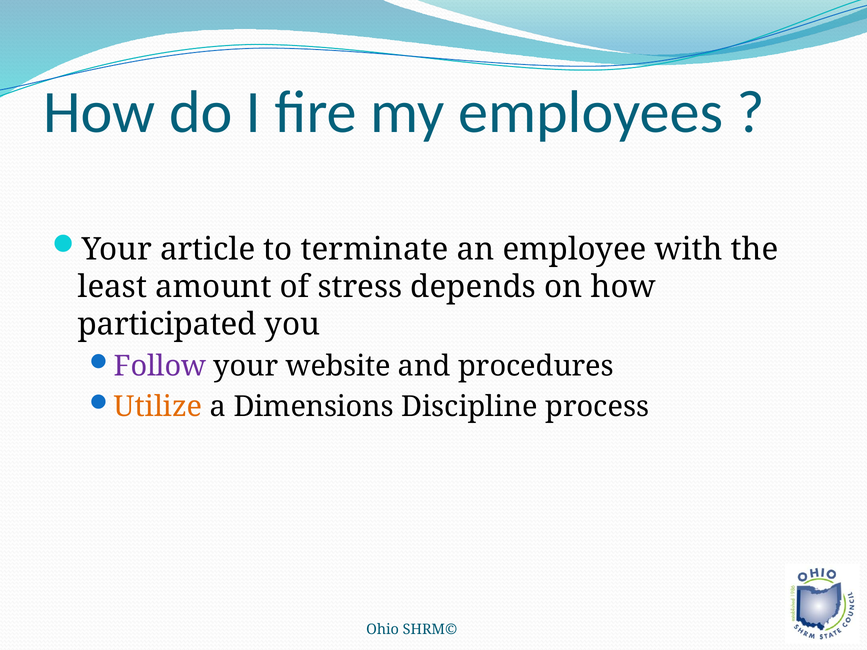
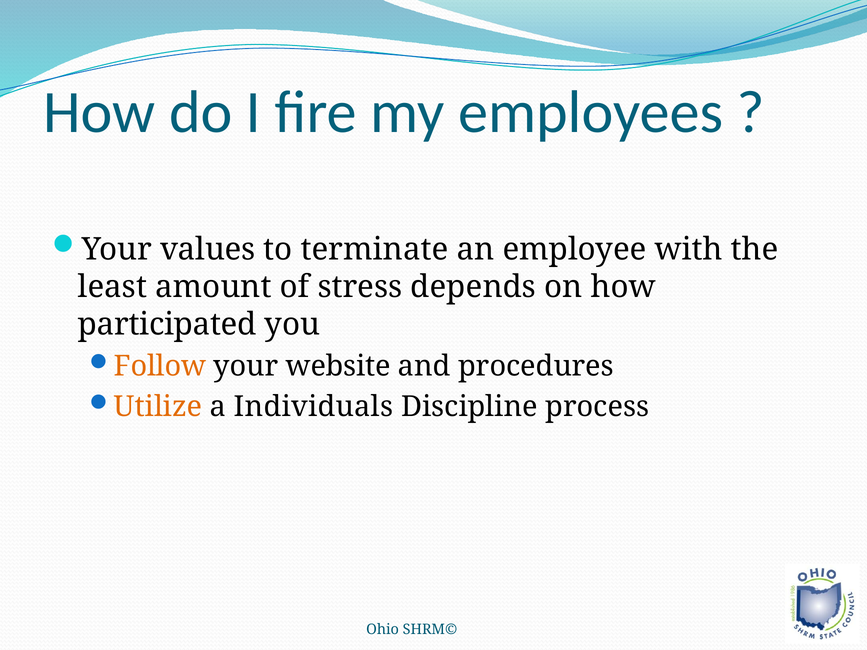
article: article -> values
Follow colour: purple -> orange
Dimensions: Dimensions -> Individuals
